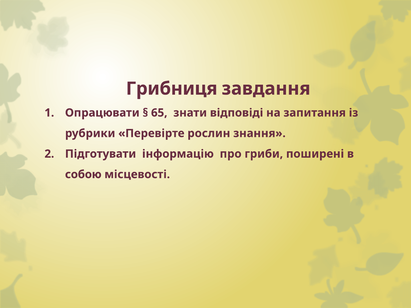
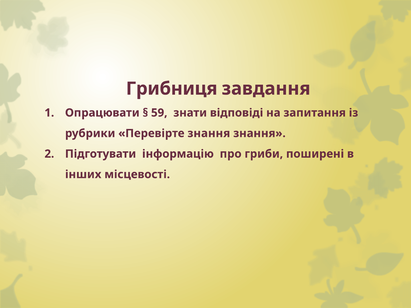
65: 65 -> 59
Перевірте рослин: рослин -> знання
собою: собою -> інших
